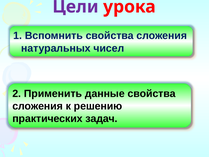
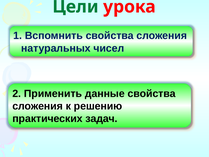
Цели colour: purple -> green
